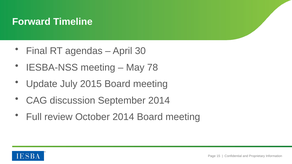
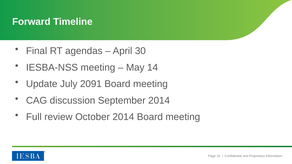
78: 78 -> 14
2015: 2015 -> 2091
